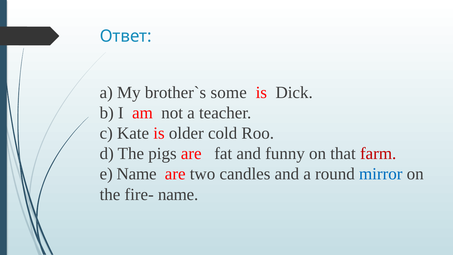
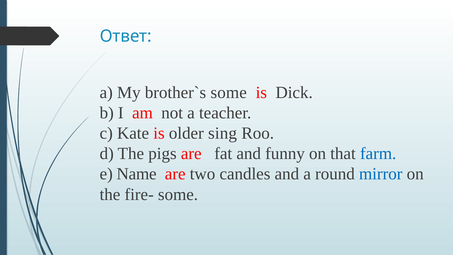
cold: cold -> sing
farm colour: red -> blue
fire- name: name -> some
